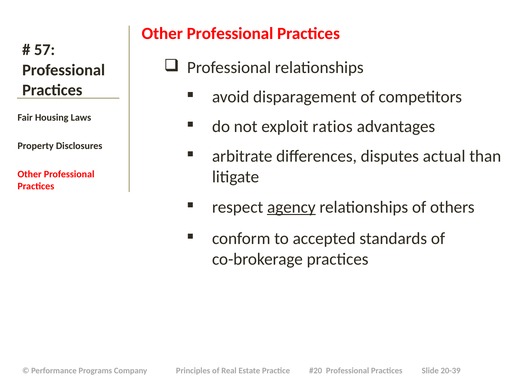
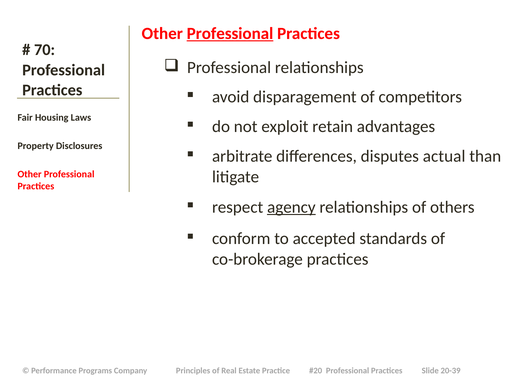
Professional at (230, 34) underline: none -> present
57: 57 -> 70
ratios: ratios -> retain
